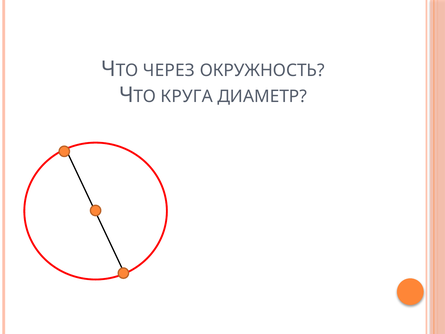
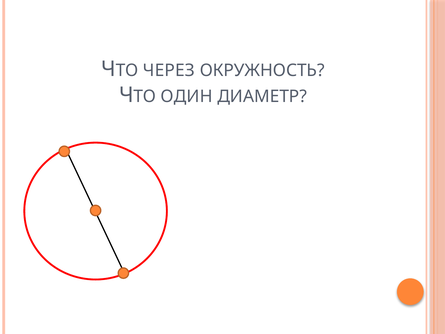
КРУГА: КРУГА -> ОДИН
